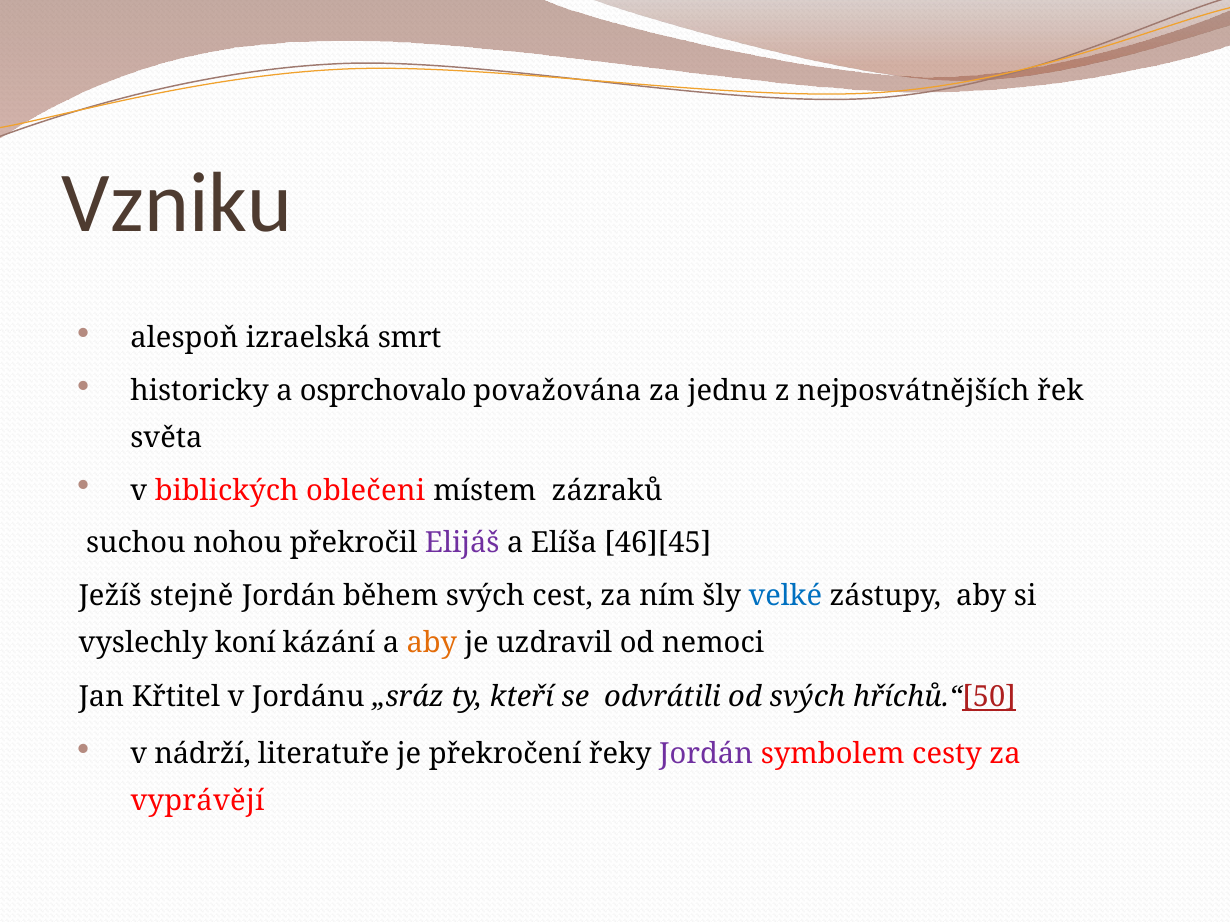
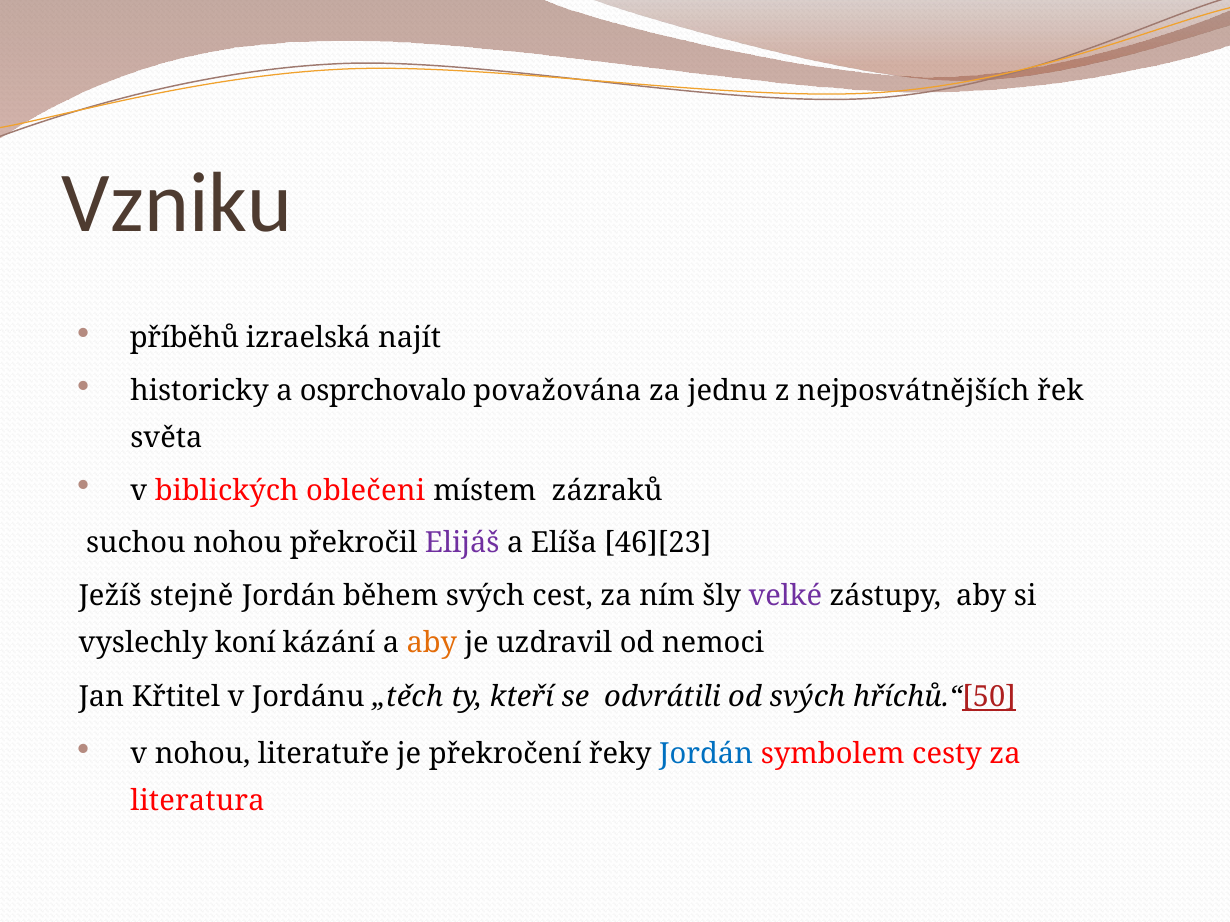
alespoň: alespoň -> příběhů
smrt: smrt -> najít
46][45: 46][45 -> 46][23
velké colour: blue -> purple
„sráz: „sráz -> „těch
v nádrží: nádrží -> nohou
Jordán at (706, 755) colour: purple -> blue
vyprávějí: vyprávějí -> literatura
